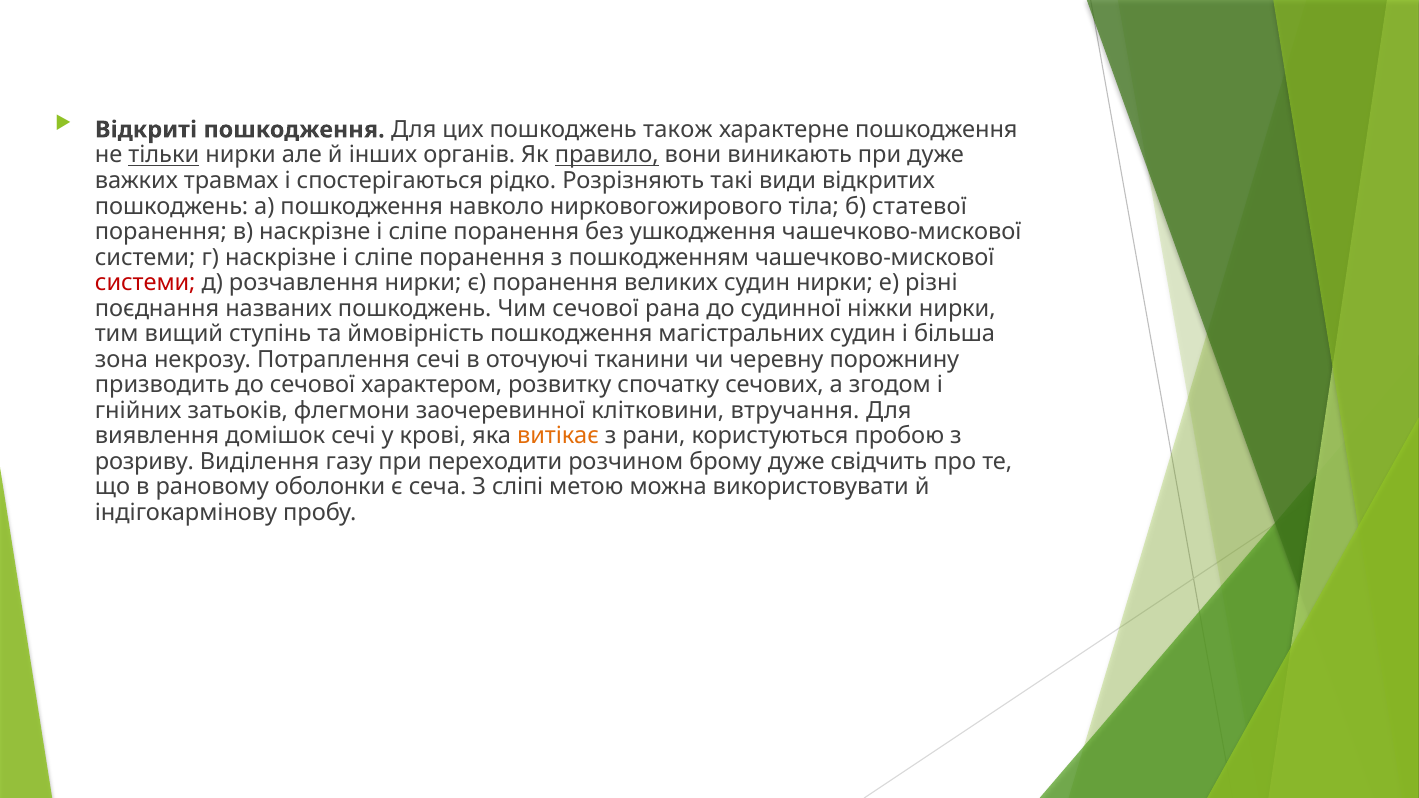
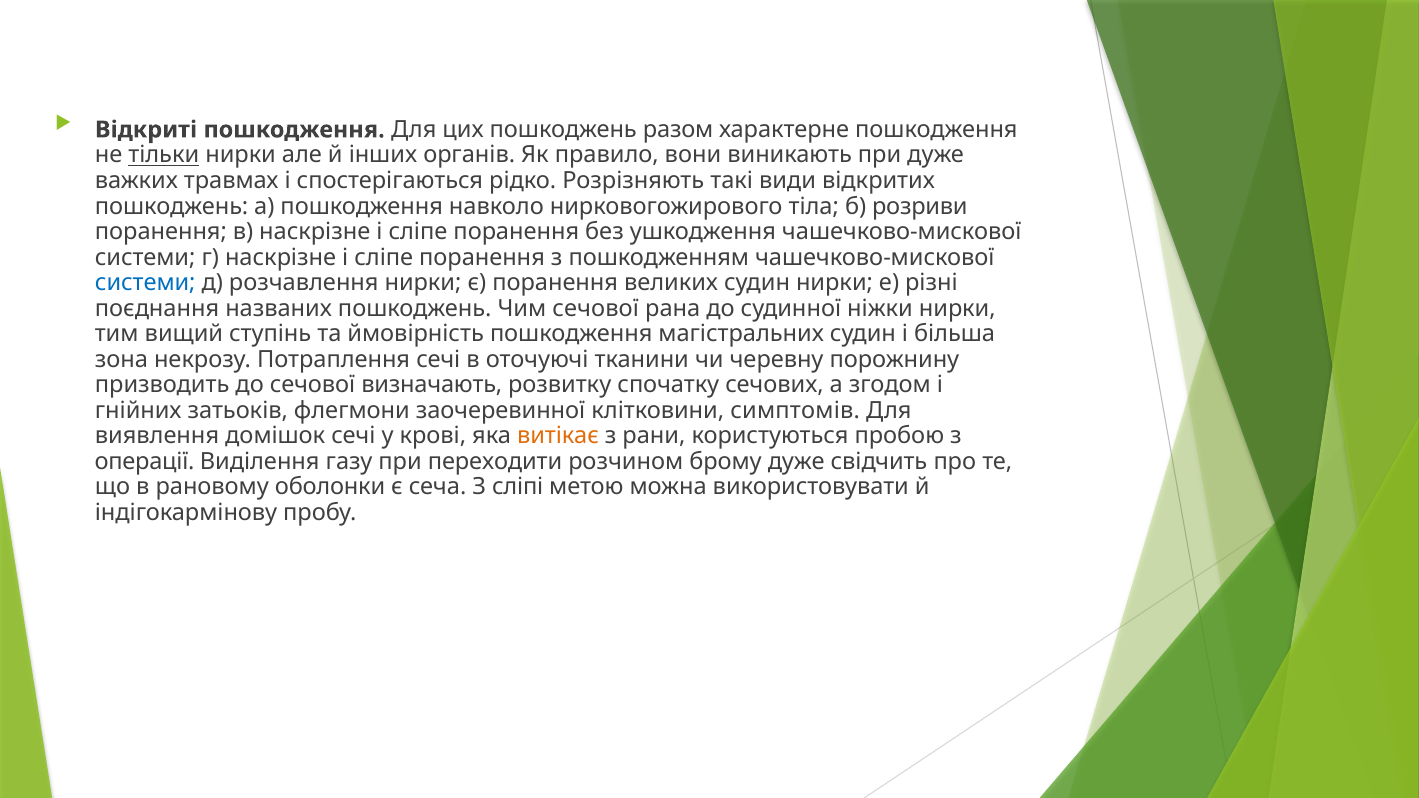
також: також -> разом
правило underline: present -> none
статевої: статевої -> розриви
системи at (145, 283) colour: red -> blue
характером: характером -> визначають
втручання: втручання -> симптомів
розриву: розриву -> операції
